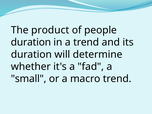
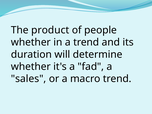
duration at (31, 42): duration -> whether
small: small -> sales
